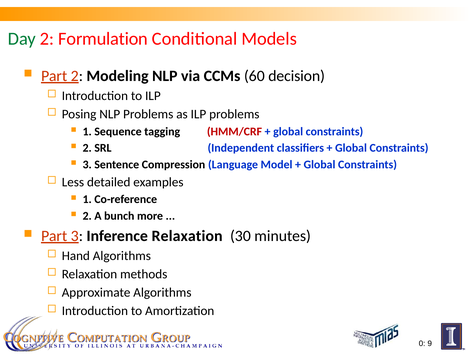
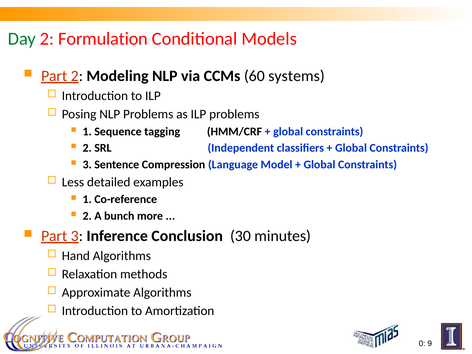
decision: decision -> systems
HMM/CRF colour: red -> black
Inference Relaxation: Relaxation -> Conclusion
